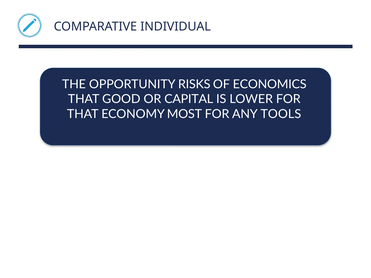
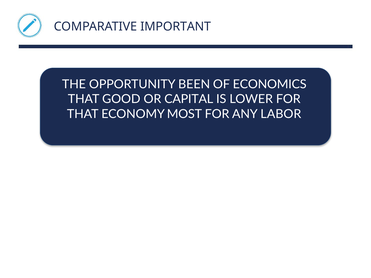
INDIVIDUAL: INDIVIDUAL -> IMPORTANT
RISKS: RISKS -> BEEN
TOOLS: TOOLS -> LABOR
